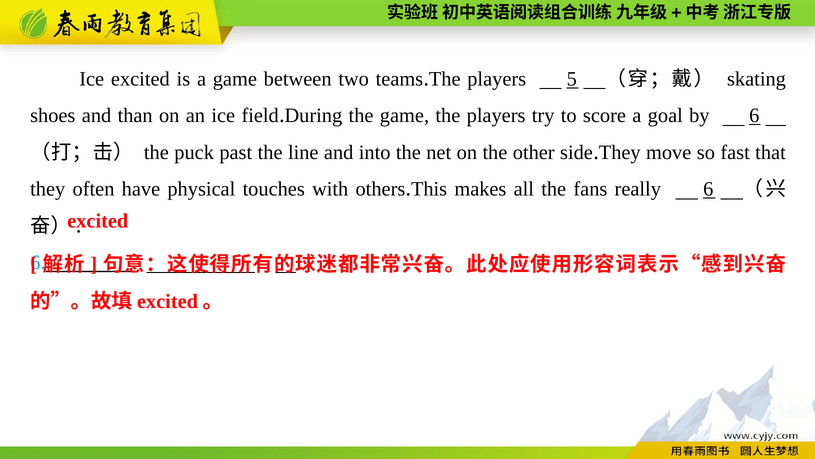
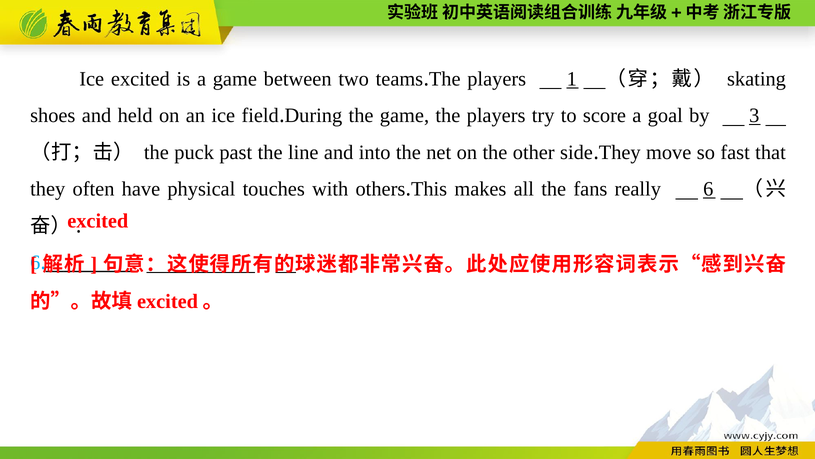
5: 5 -> 1
than: than -> held
by 6: 6 -> 3
